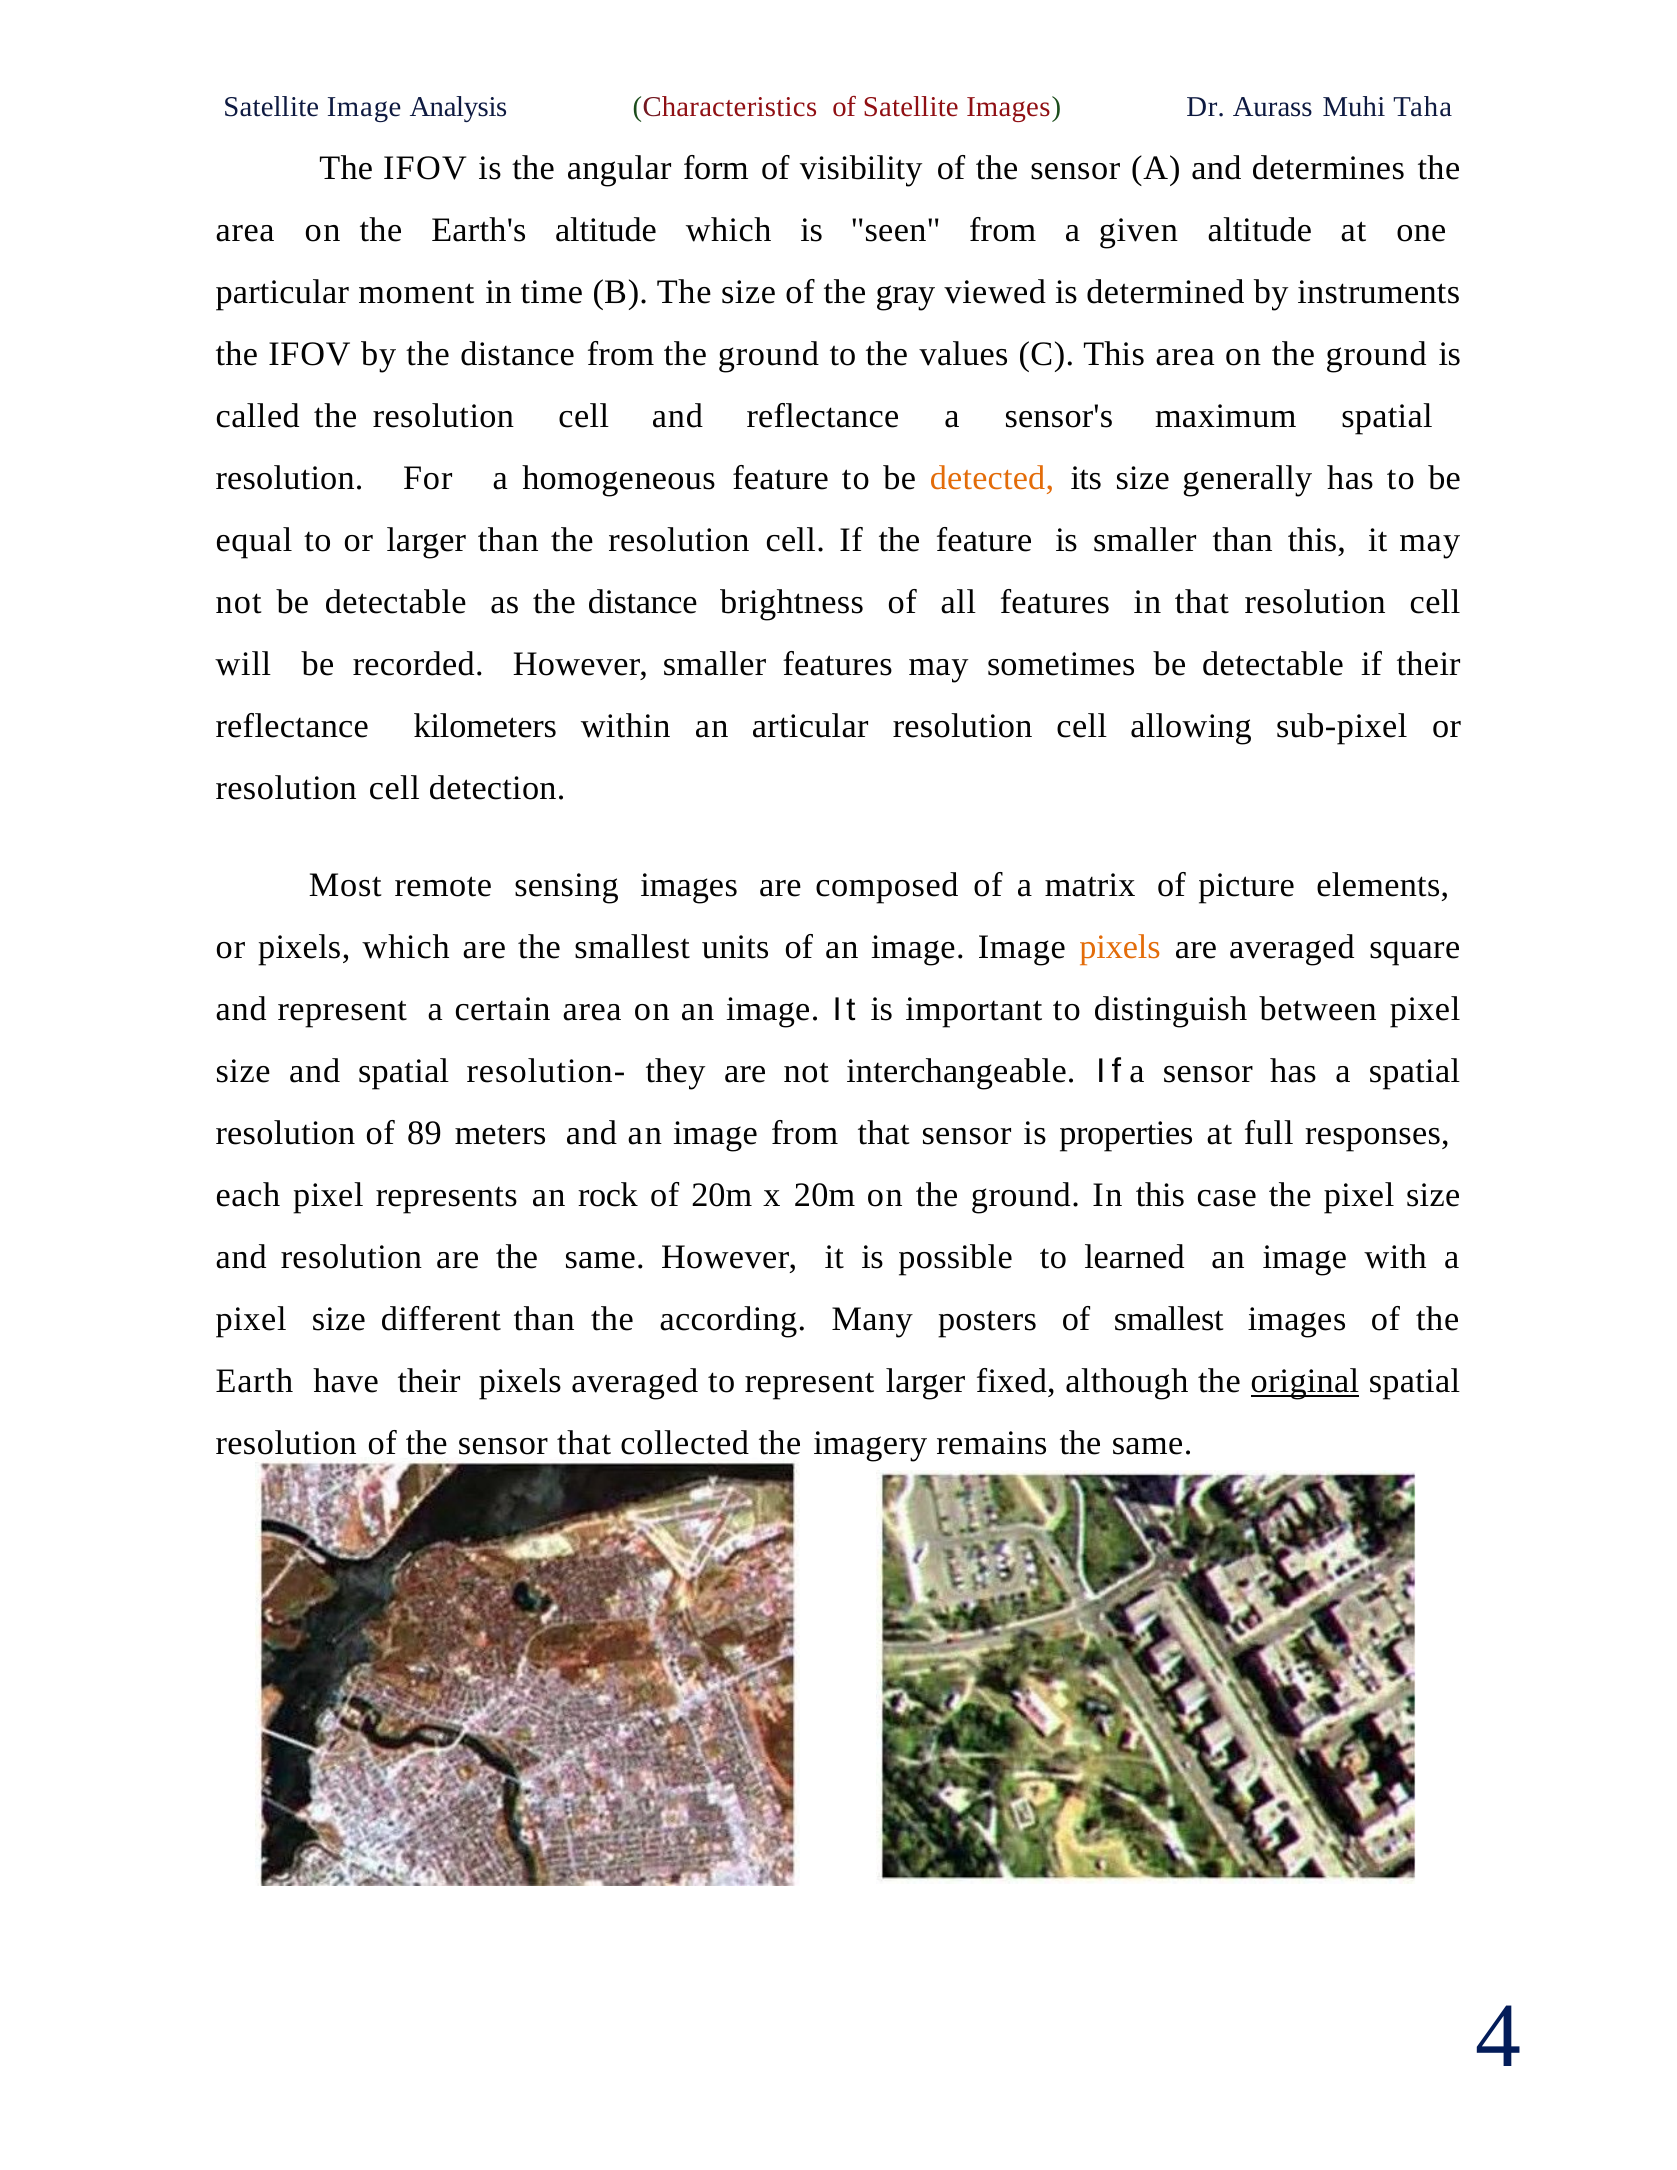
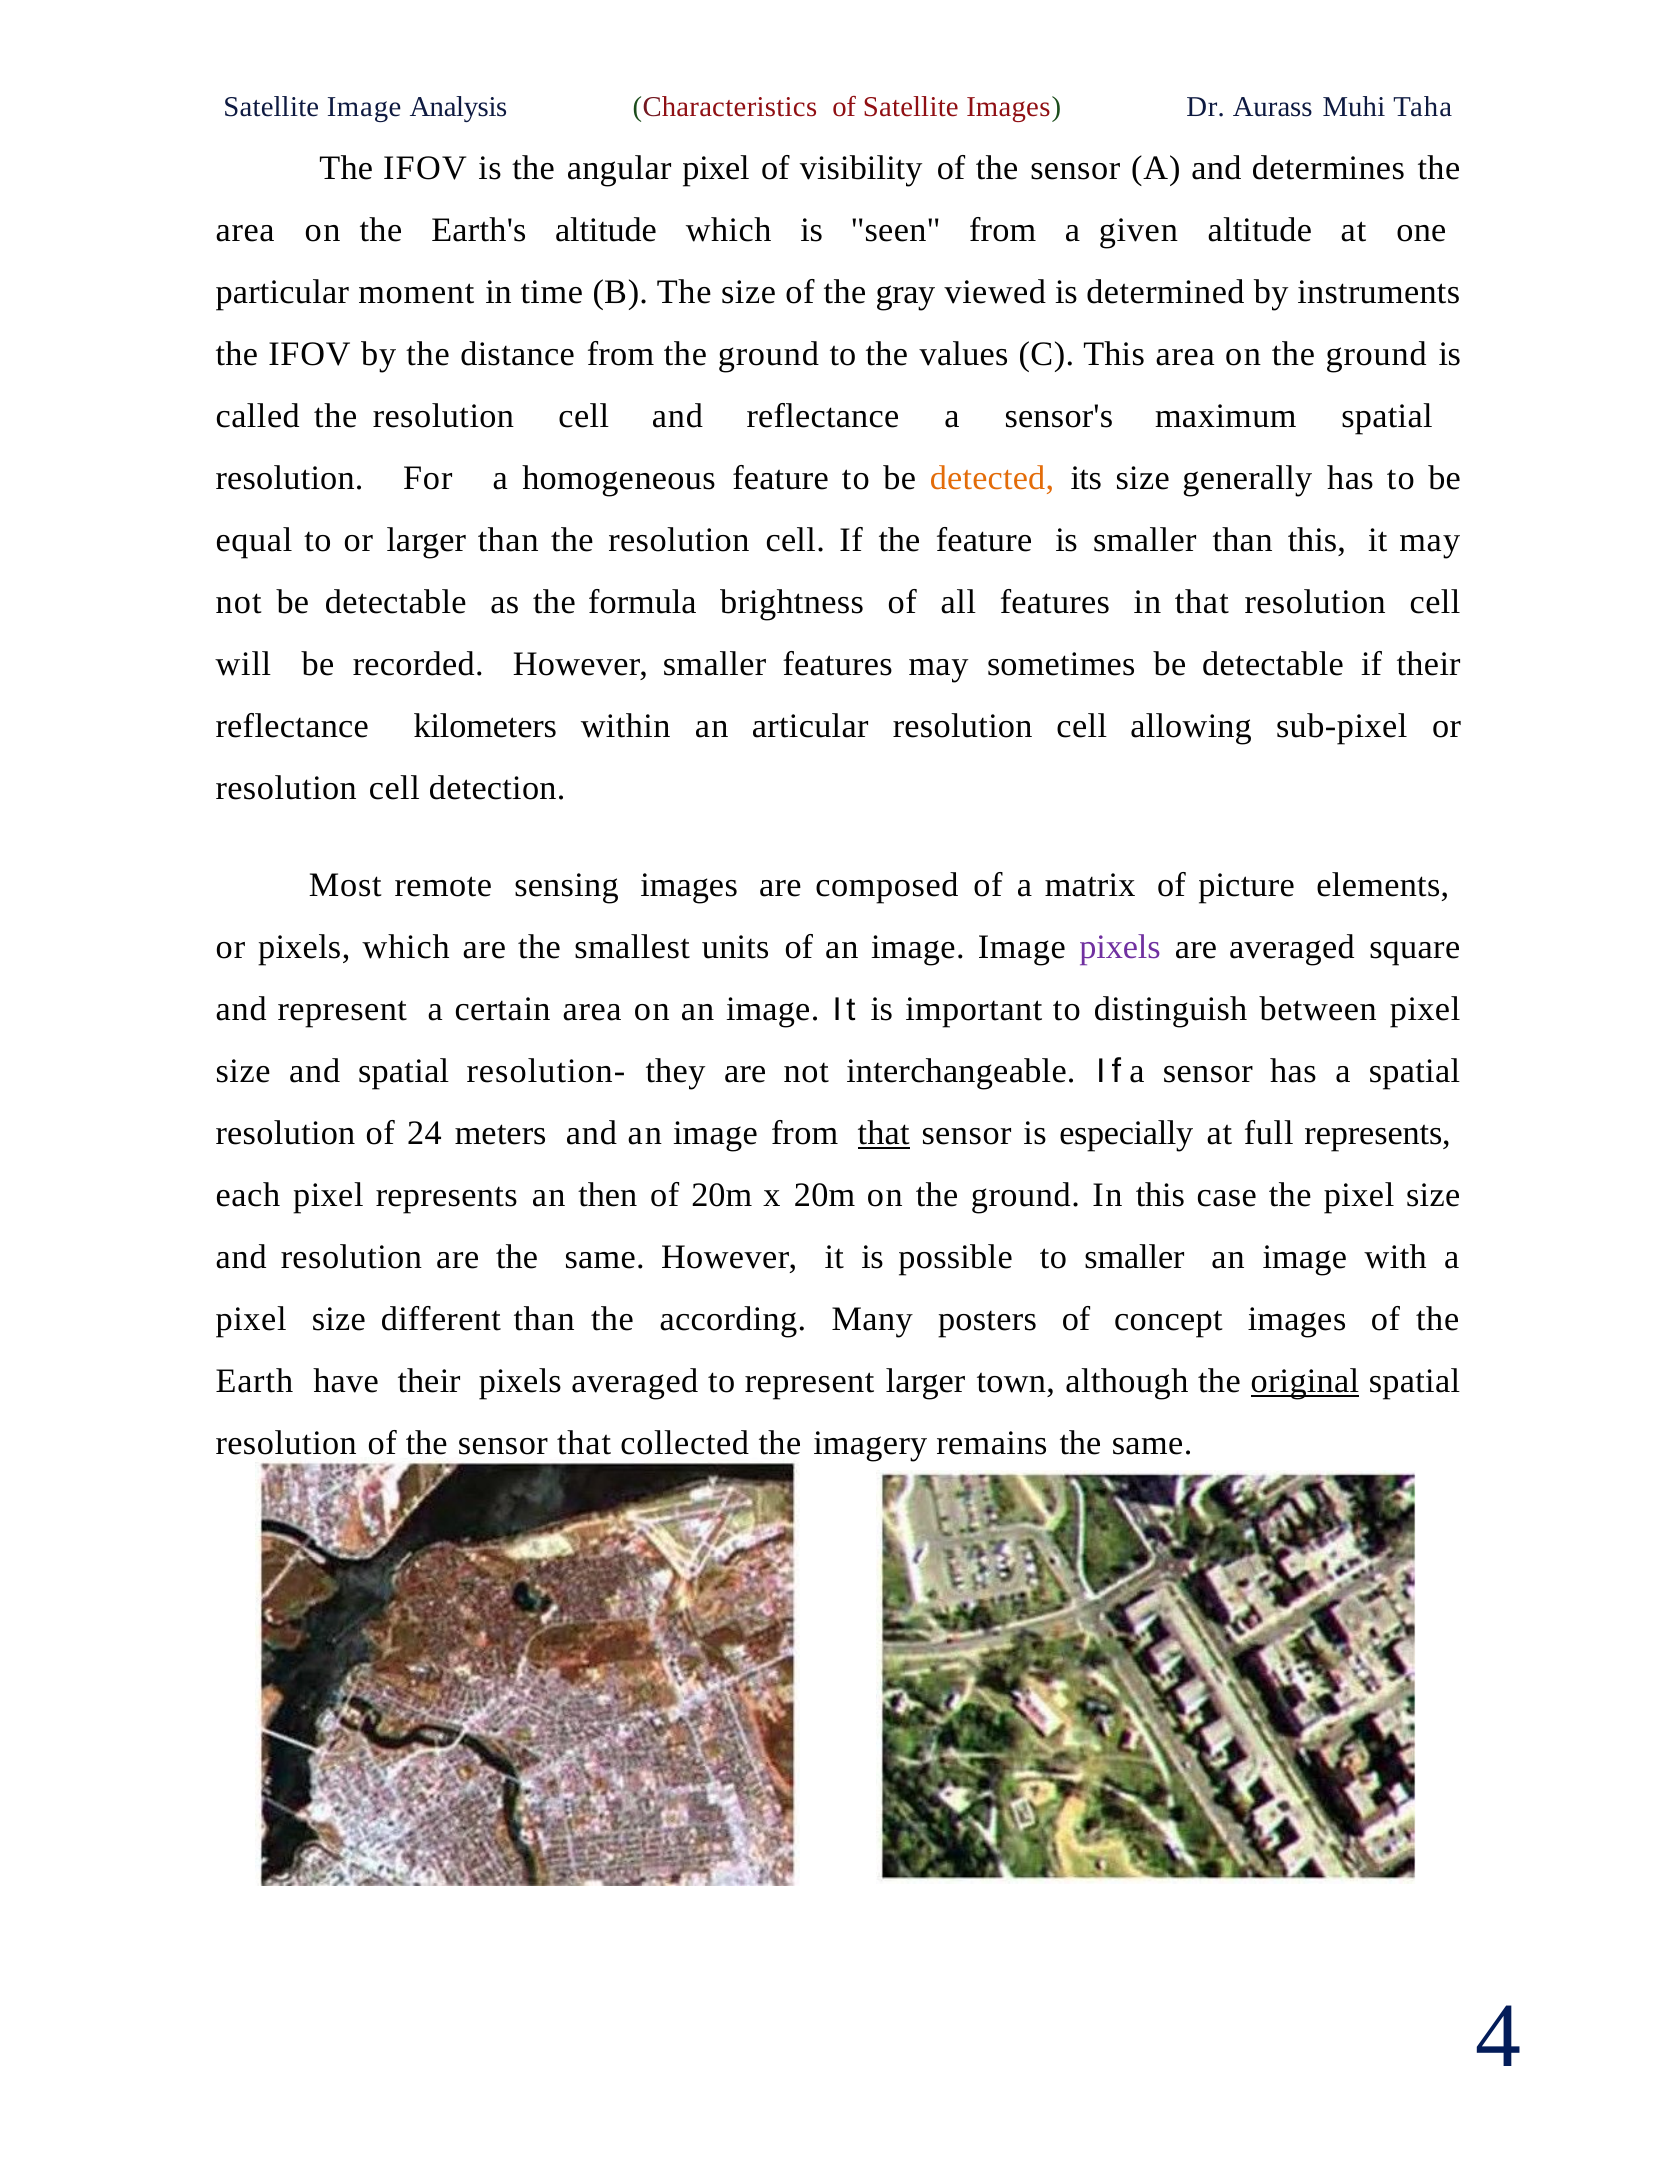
angular form: form -> pixel
as the distance: distance -> formula
pixels at (1120, 947) colour: orange -> purple
89: 89 -> 24
that at (884, 1133) underline: none -> present
properties: properties -> especially
full responses: responses -> represents
rock: rock -> then
to learned: learned -> smaller
of smallest: smallest -> concept
fixed: fixed -> town
